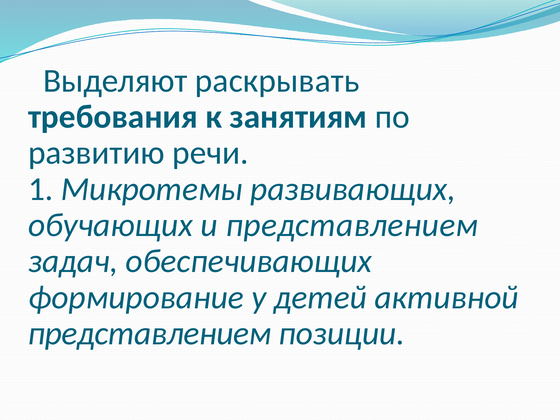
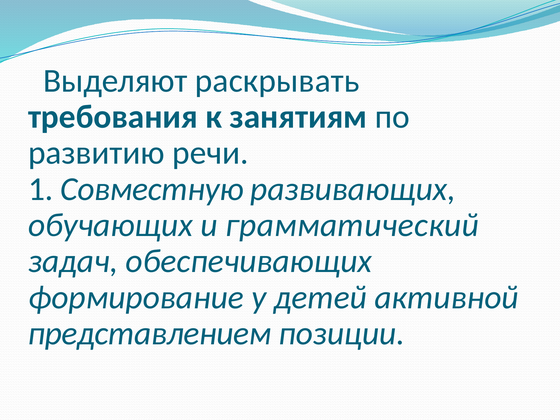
Микротемы: Микротемы -> Совместную
и представлением: представлением -> грамматический
